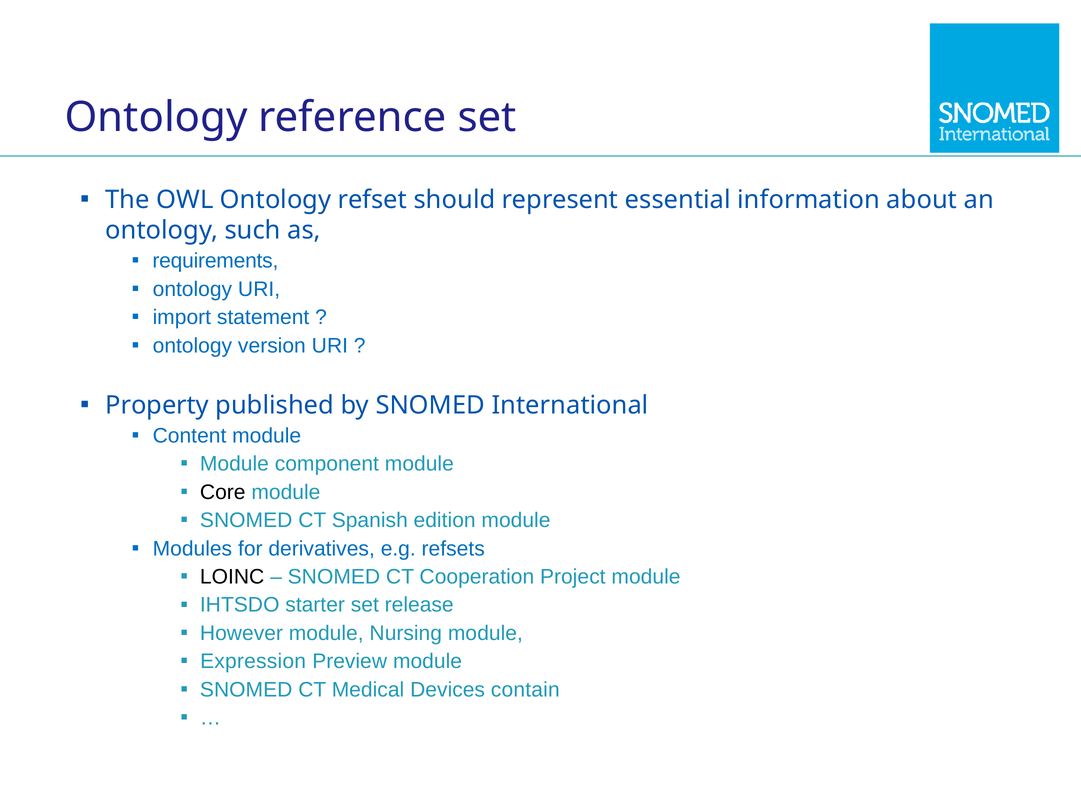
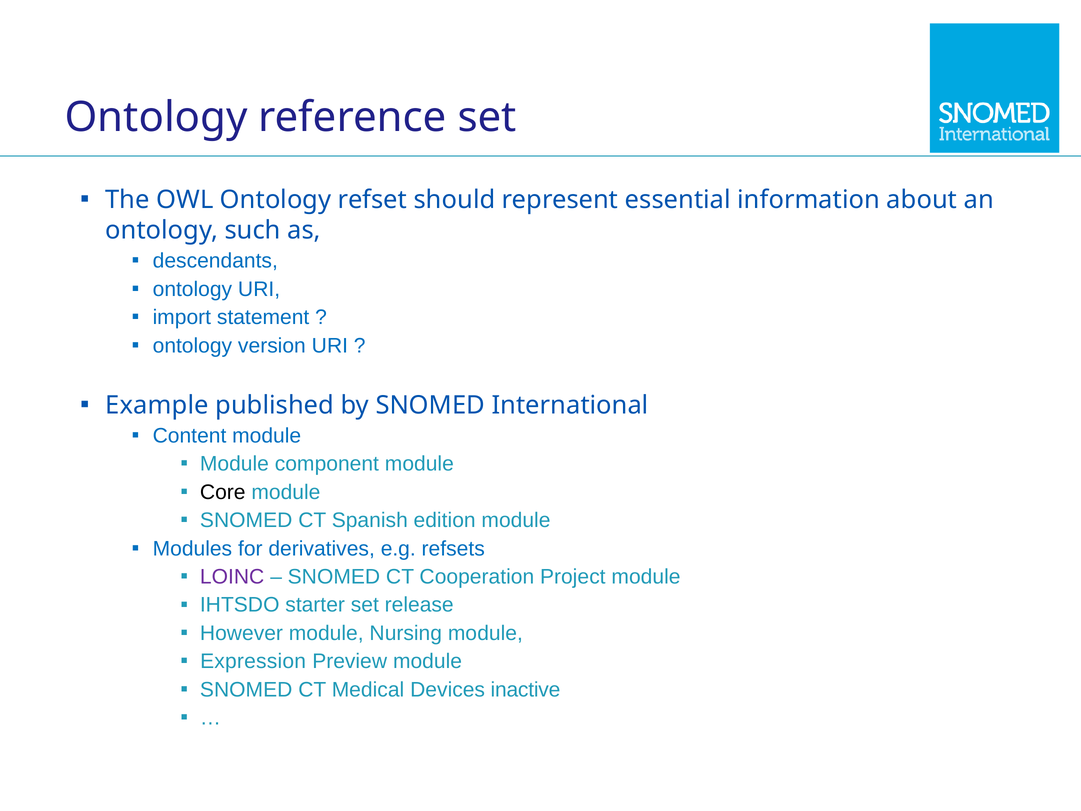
requirements: requirements -> descendants
Property: Property -> Example
LOINC colour: black -> purple
contain: contain -> inactive
